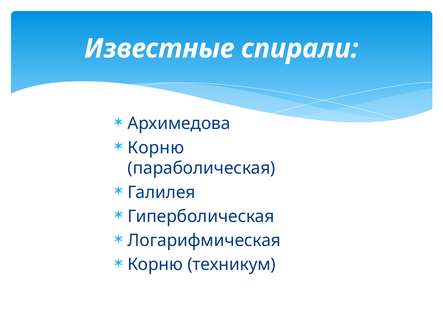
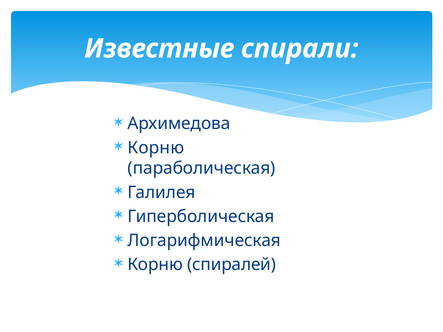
техникум: техникум -> спиралей
